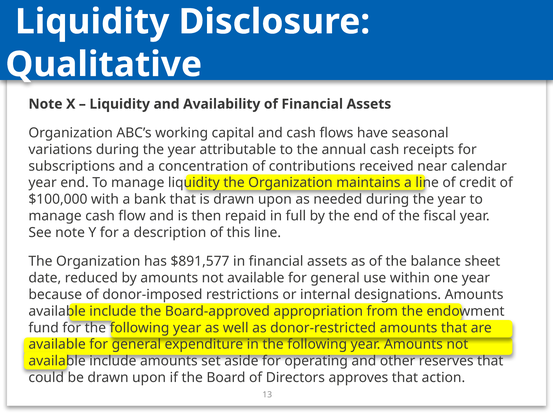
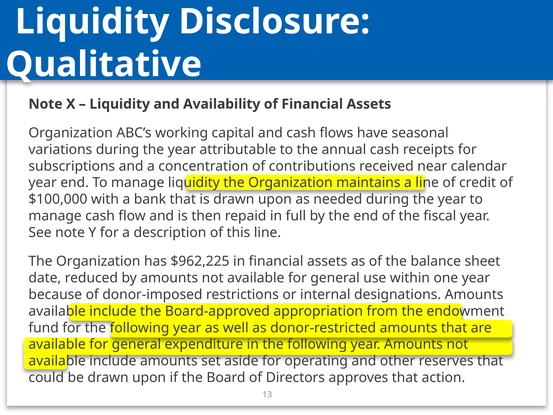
$891,577: $891,577 -> $962,225
